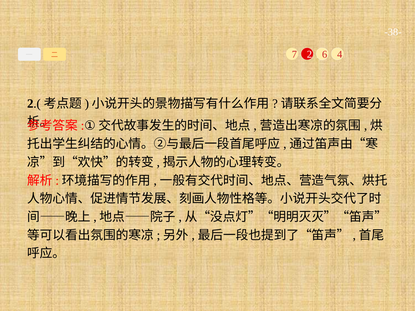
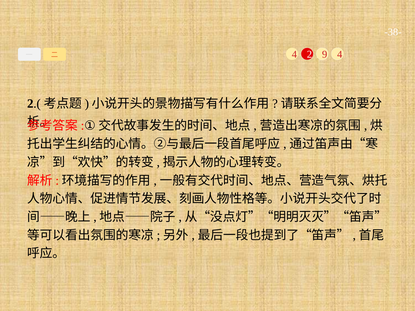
7 at (294, 55): 7 -> 4
6: 6 -> 9
